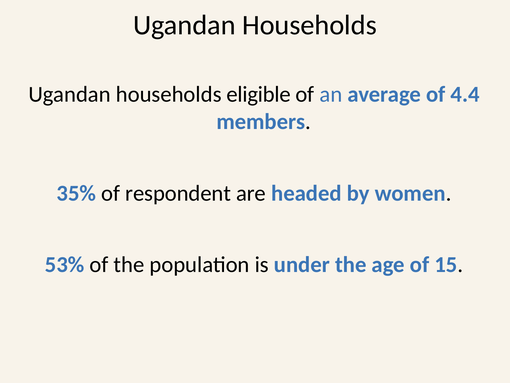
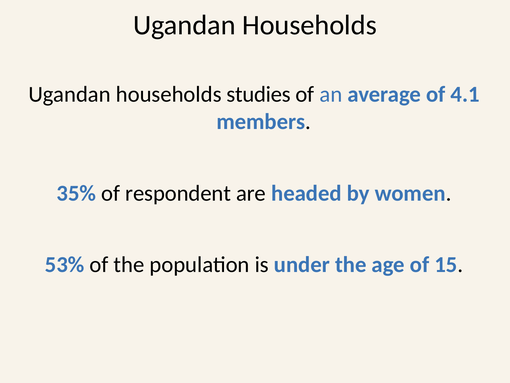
eligible: eligible -> studies
4.4: 4.4 -> 4.1
